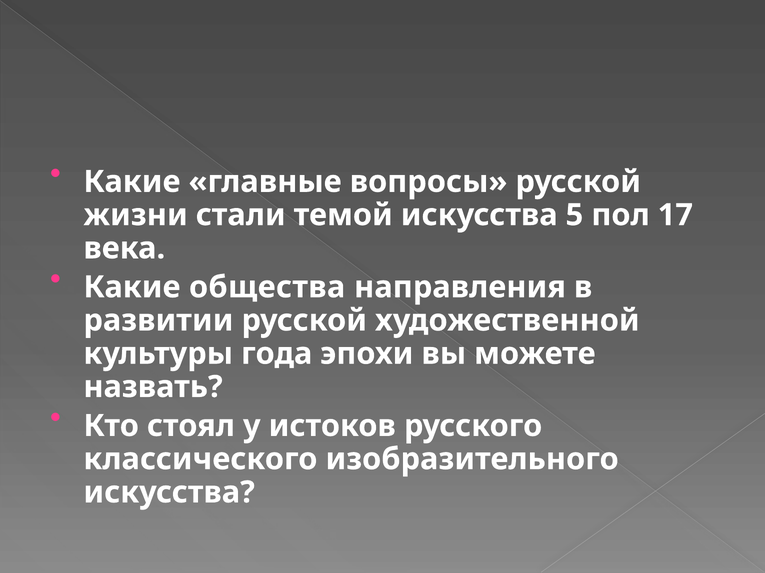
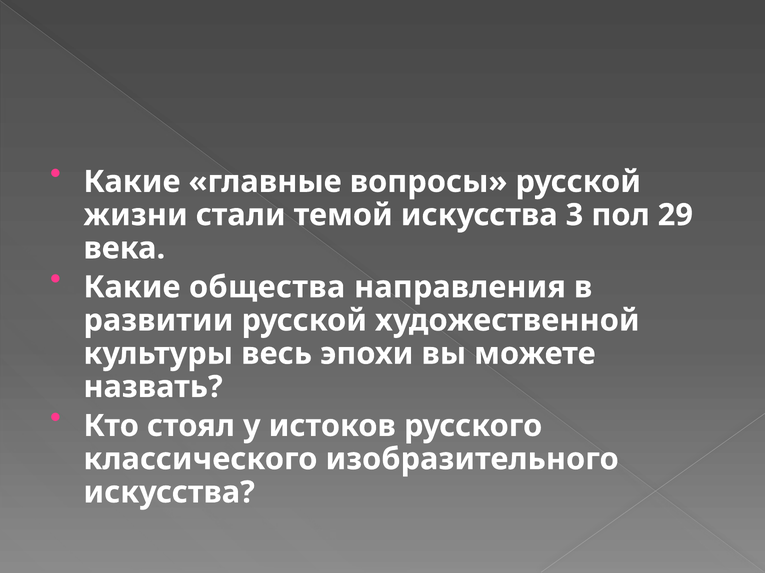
5: 5 -> 3
17: 17 -> 29
года: года -> весь
